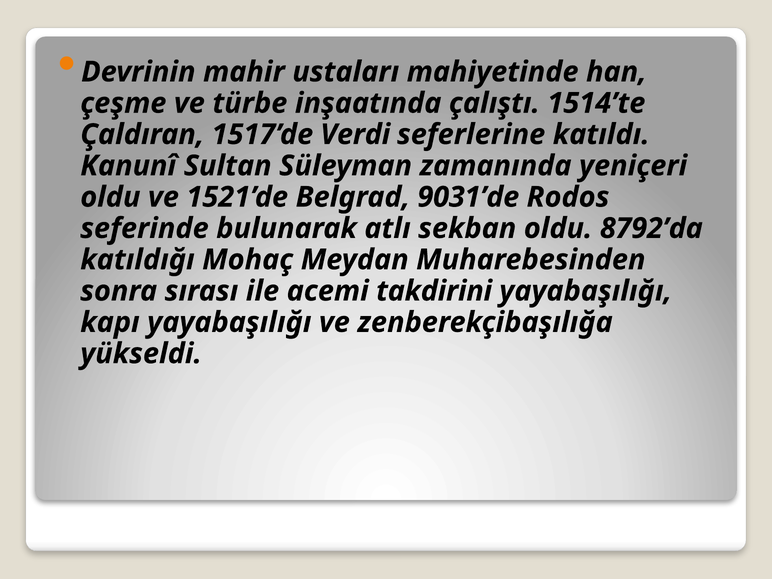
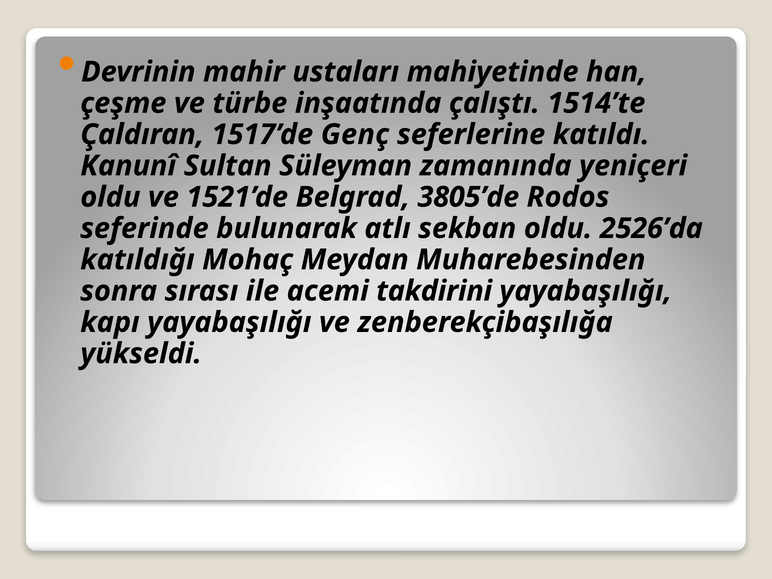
Verdi: Verdi -> Genç
9031’de: 9031’de -> 3805’de
8792’da: 8792’da -> 2526’da
